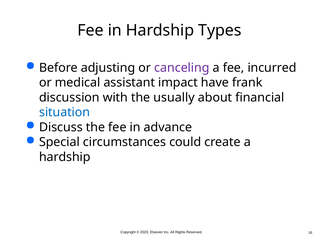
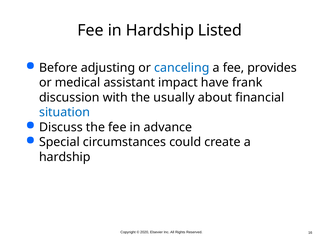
Types: Types -> Listed
canceling colour: purple -> blue
incurred: incurred -> provides
